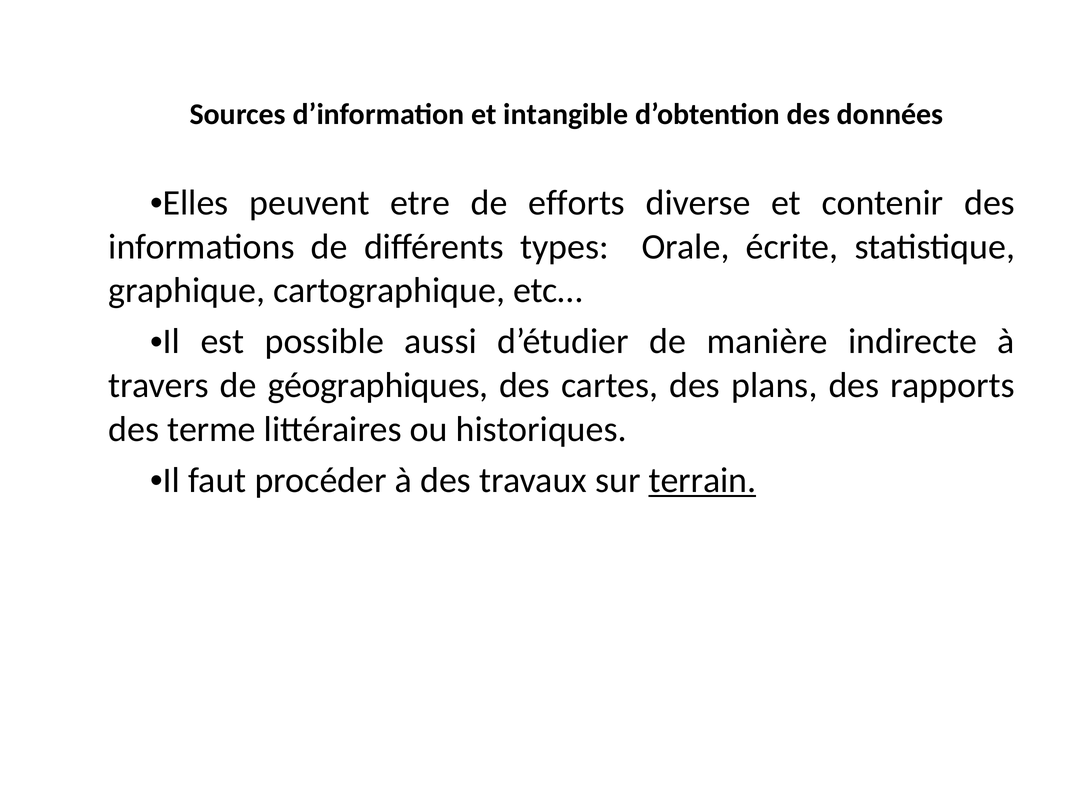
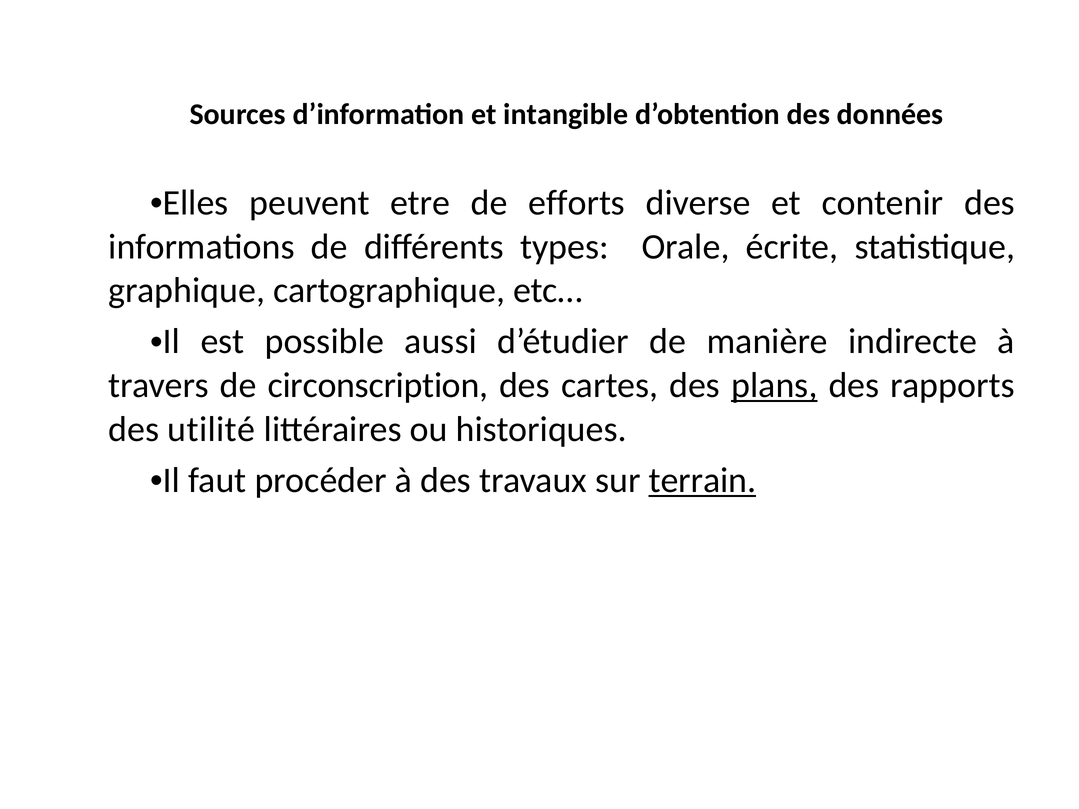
géographiques: géographiques -> circonscription
plans underline: none -> present
terme: terme -> utilité
